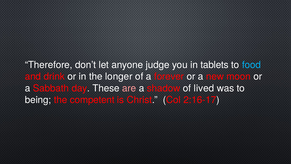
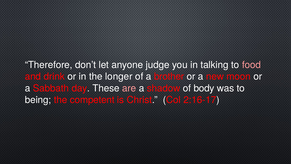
tablets: tablets -> talking
food colour: light blue -> pink
forever: forever -> brother
lived: lived -> body
